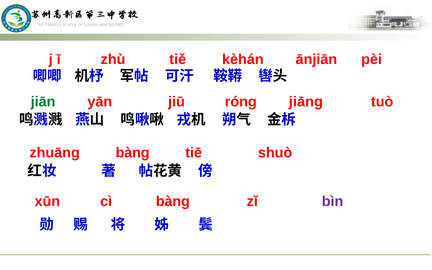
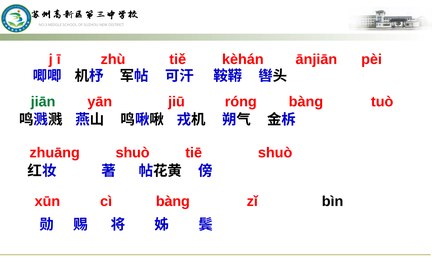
róng jiāng: jiāng -> bàng
zhuāng bàng: bàng -> shuò
bìn colour: purple -> black
